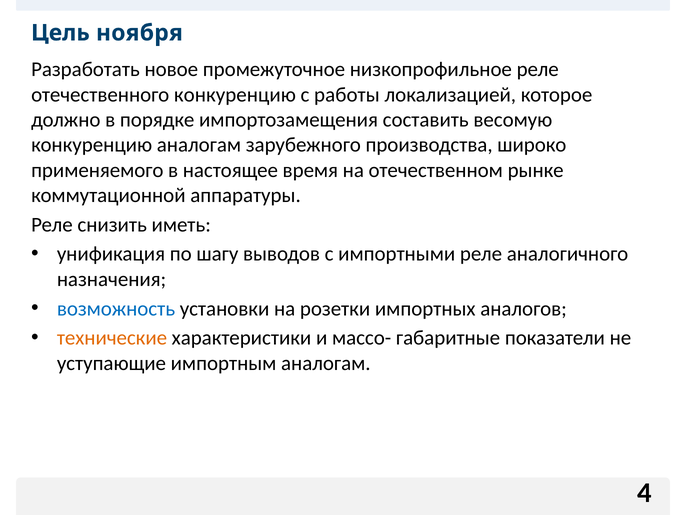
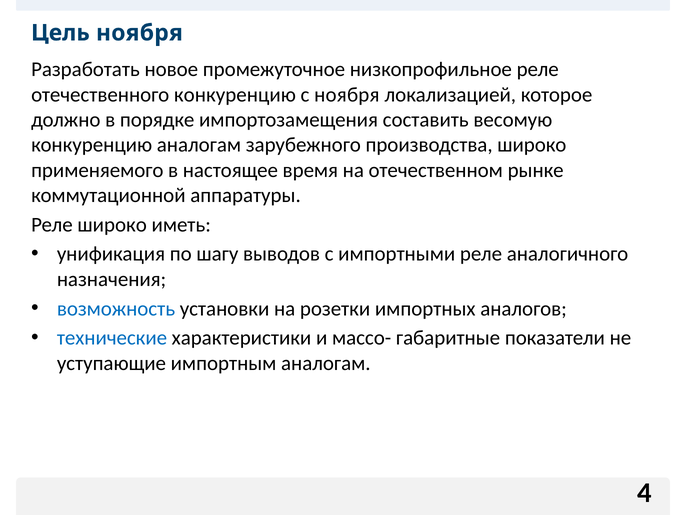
с работы: работы -> ноября
Реле снизить: снизить -> широко
технические colour: orange -> blue
